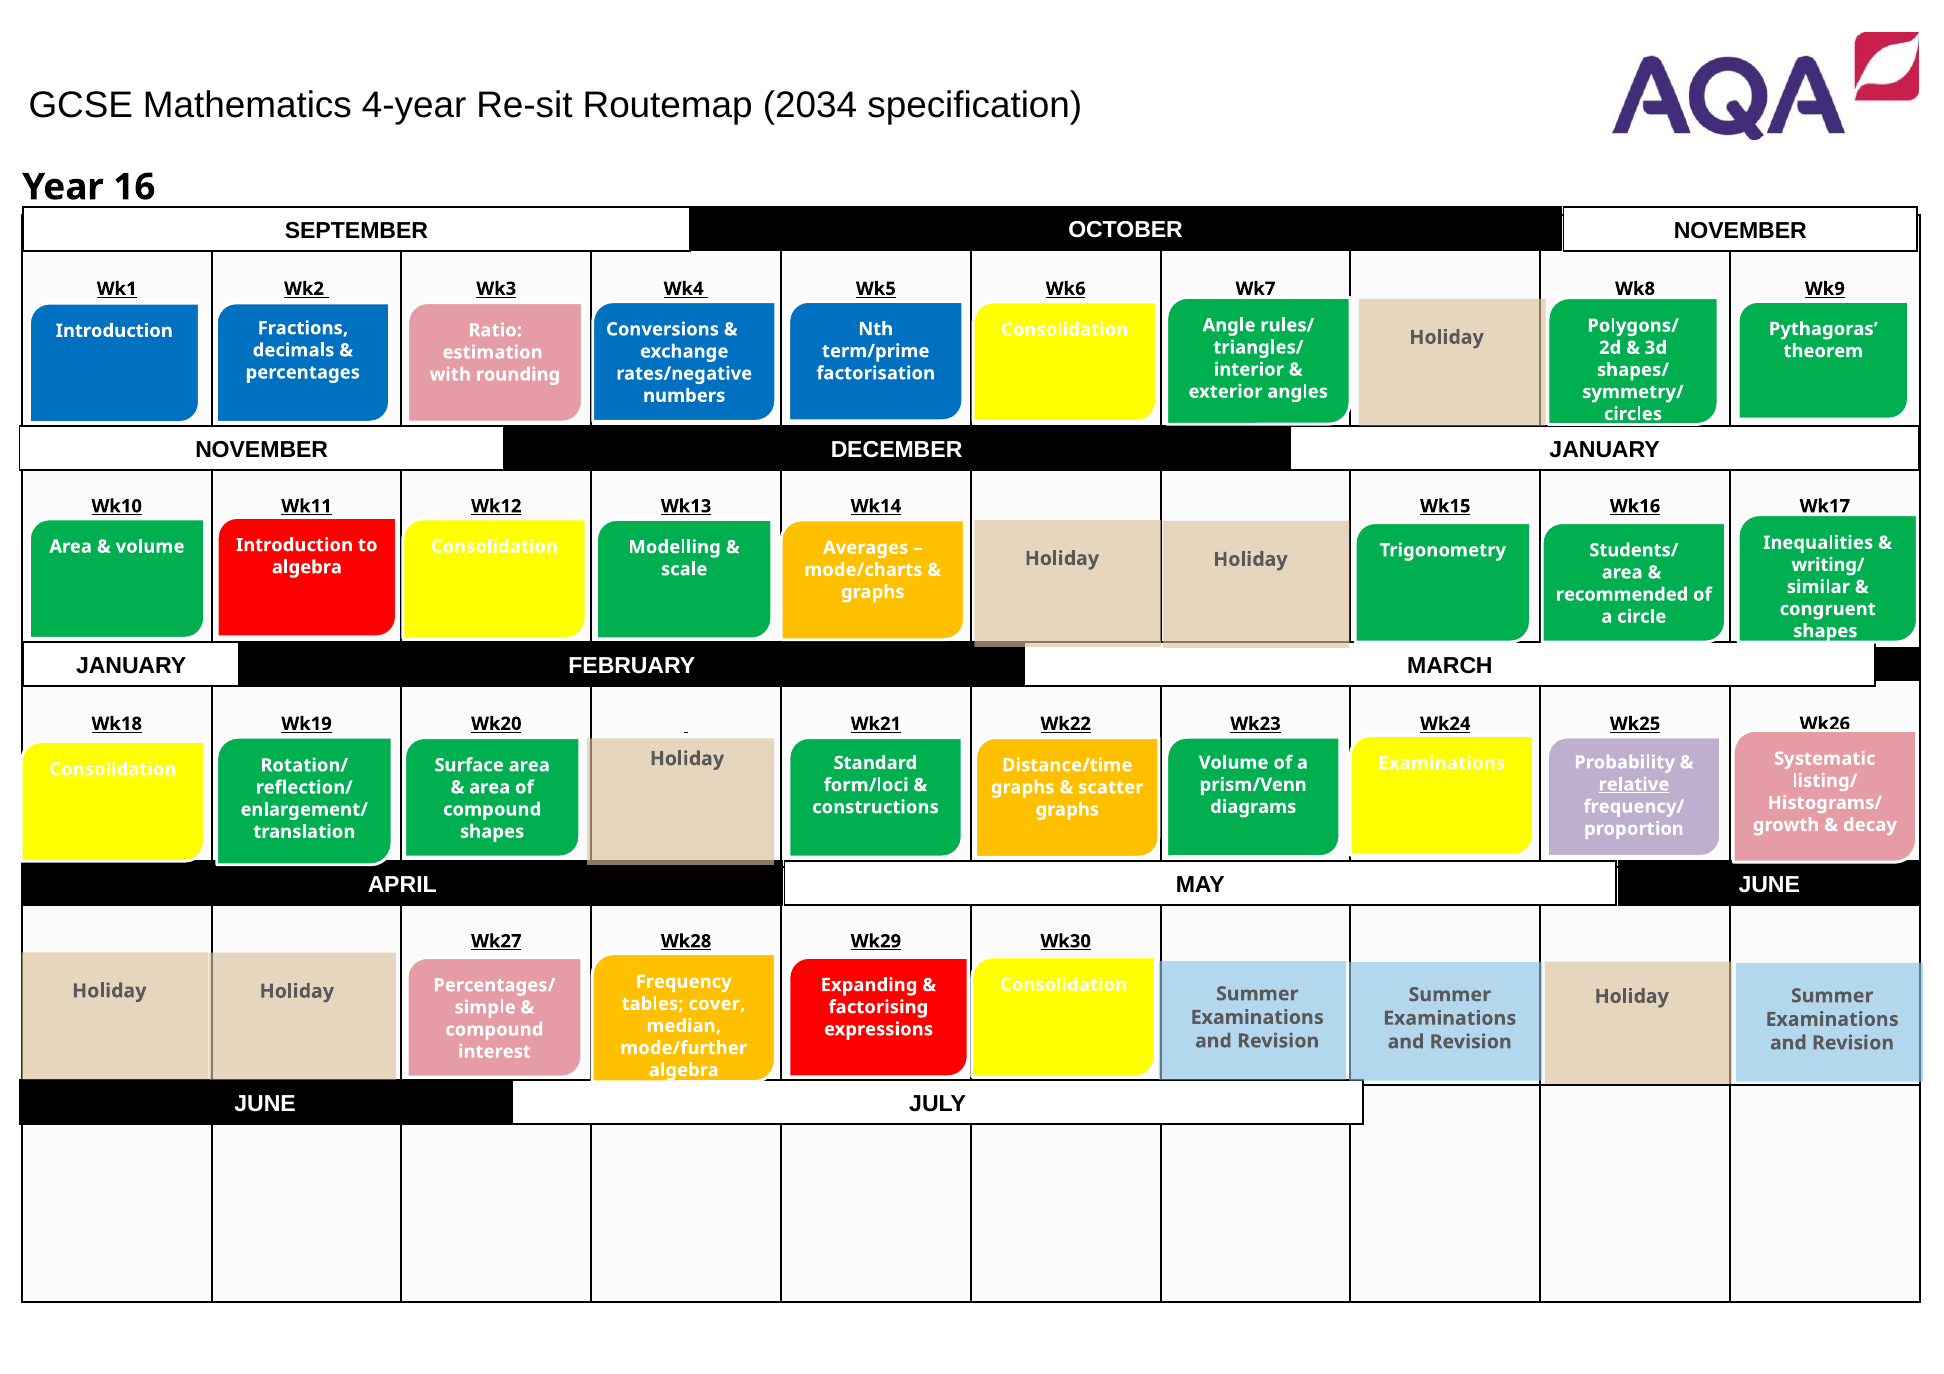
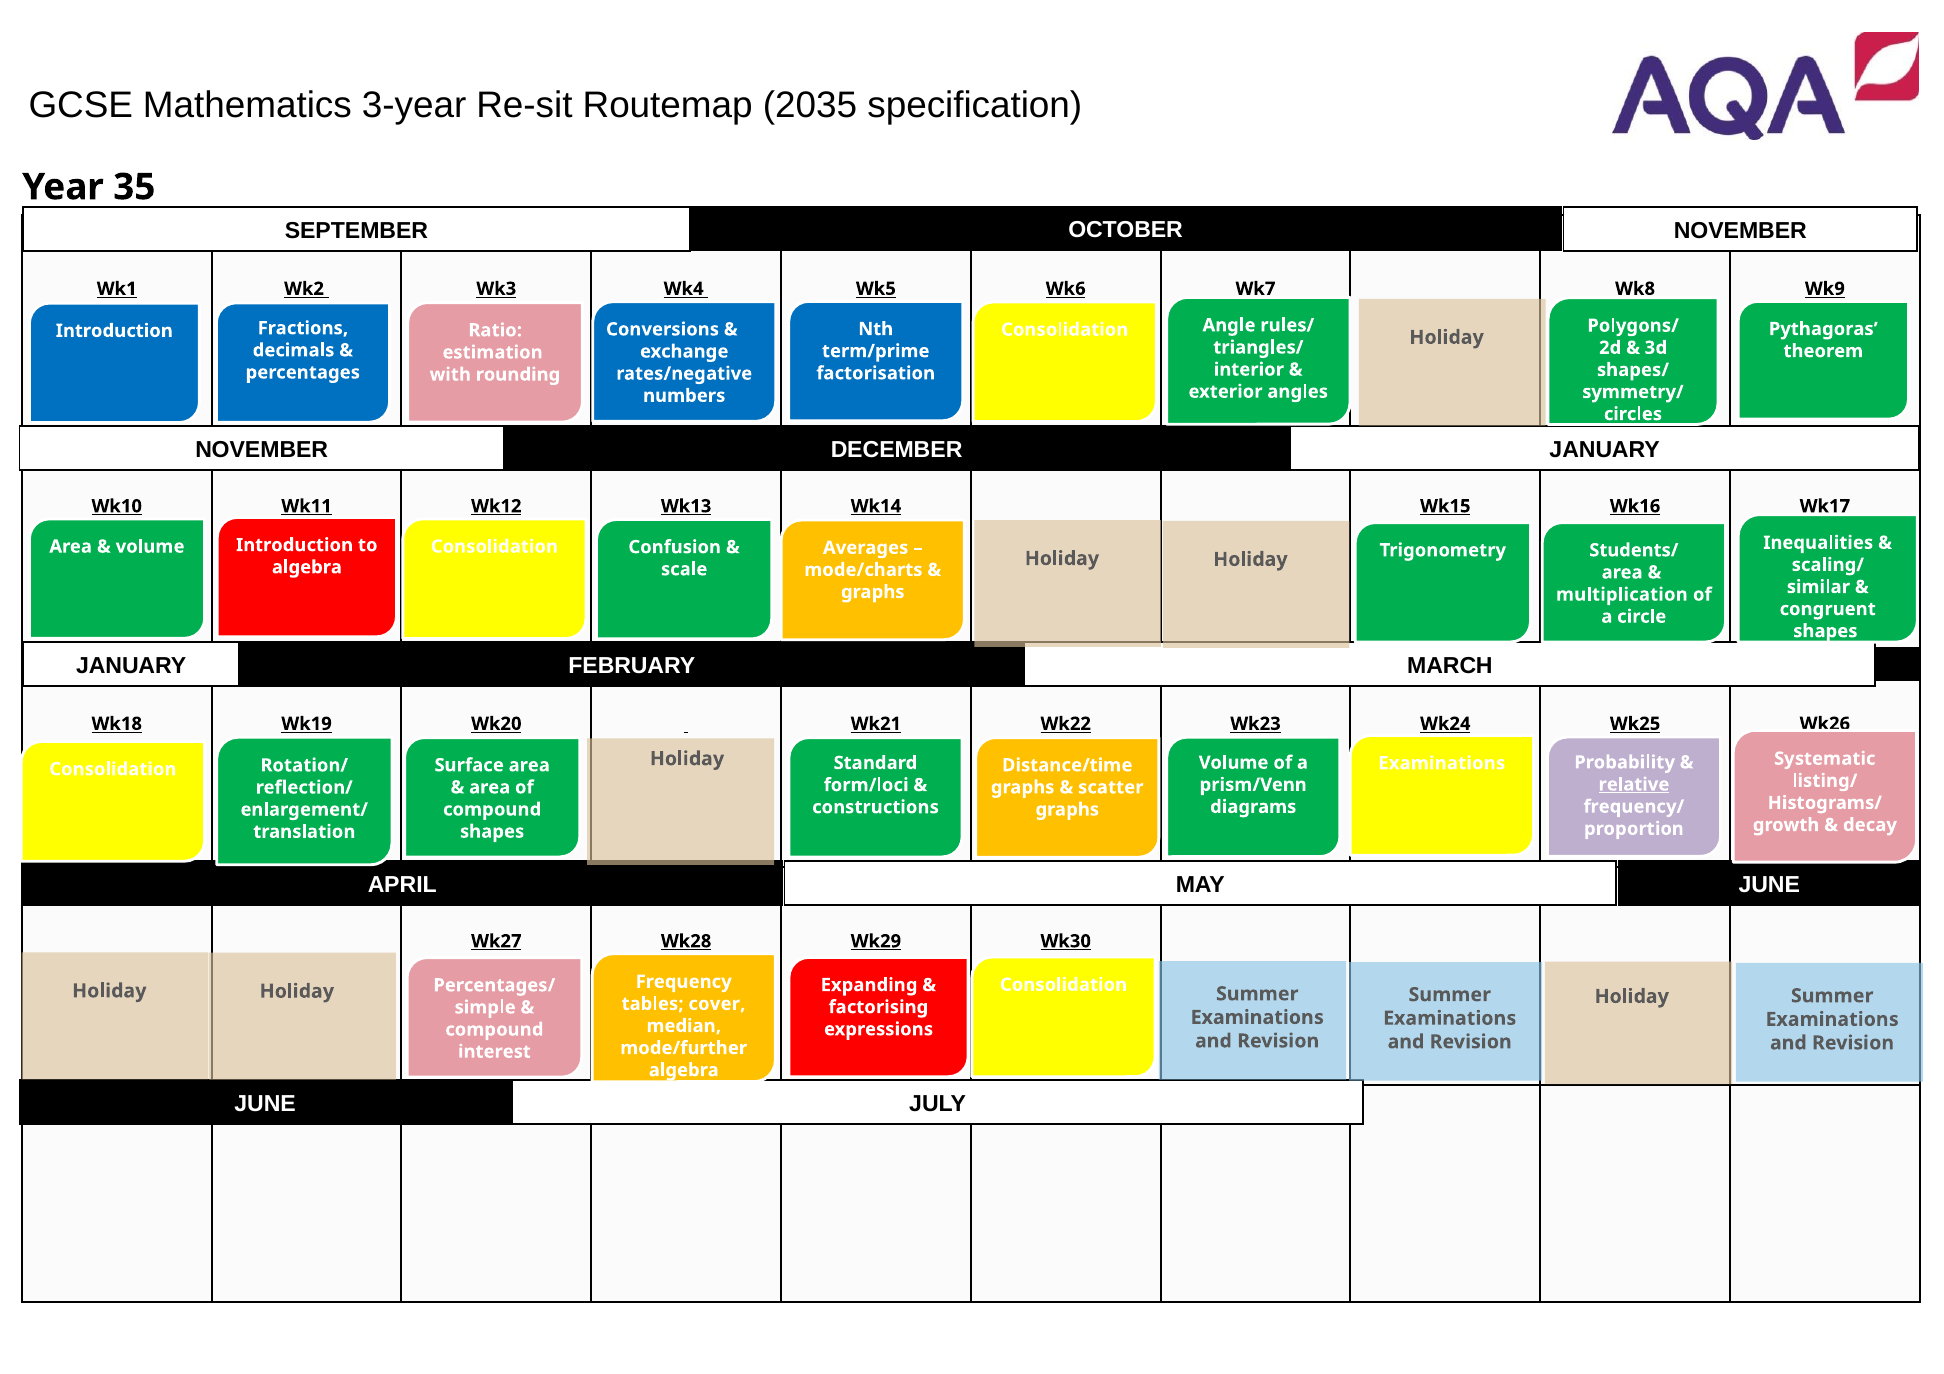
4-year: 4-year -> 3-year
2034: 2034 -> 2035
16: 16 -> 35
Modelling: Modelling -> Confusion
writing/: writing/ -> scaling/
recommended: recommended -> multiplication
Consolidation at (113, 770) underline: present -> none
